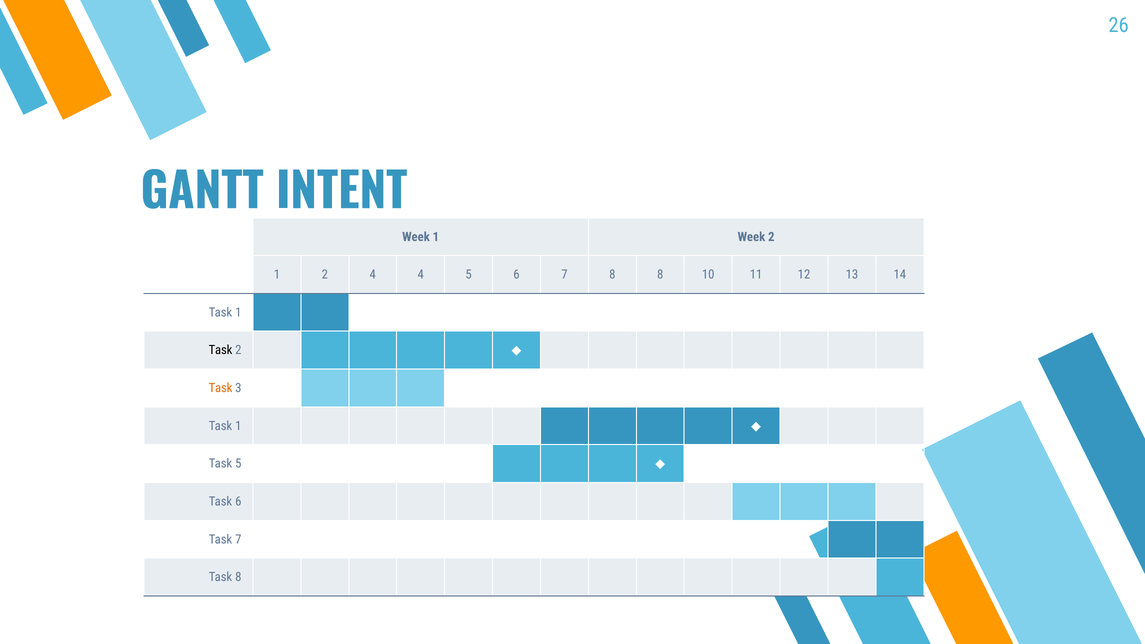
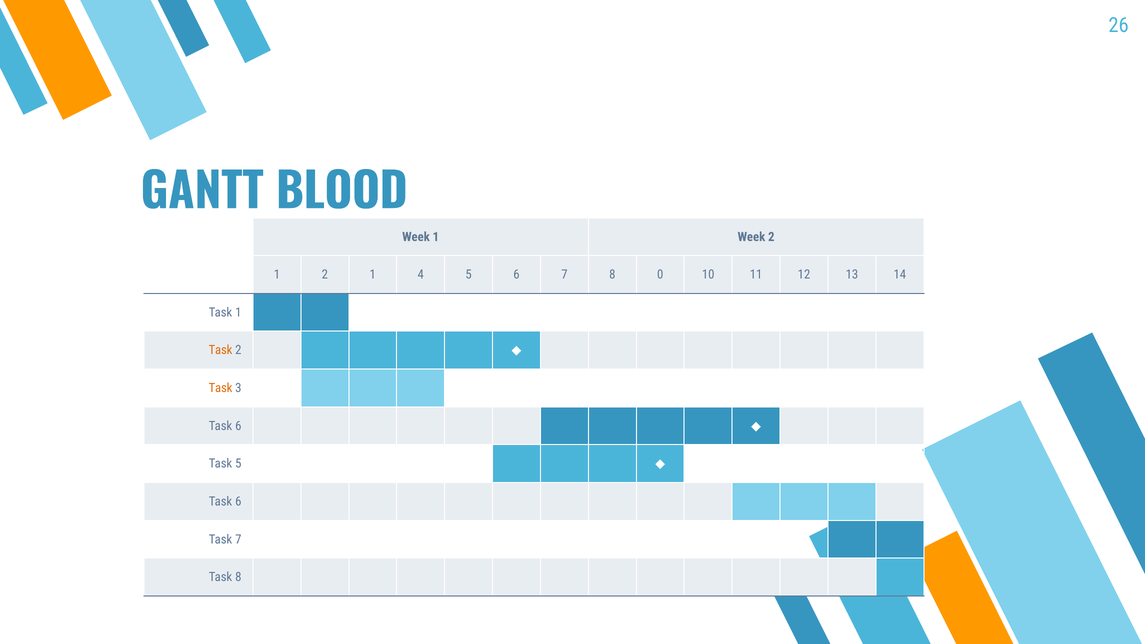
INTENT: INTENT -> BLOOD
1 2 4: 4 -> 1
8 8: 8 -> 0
Task at (221, 350) colour: black -> orange
1 at (238, 426): 1 -> 6
